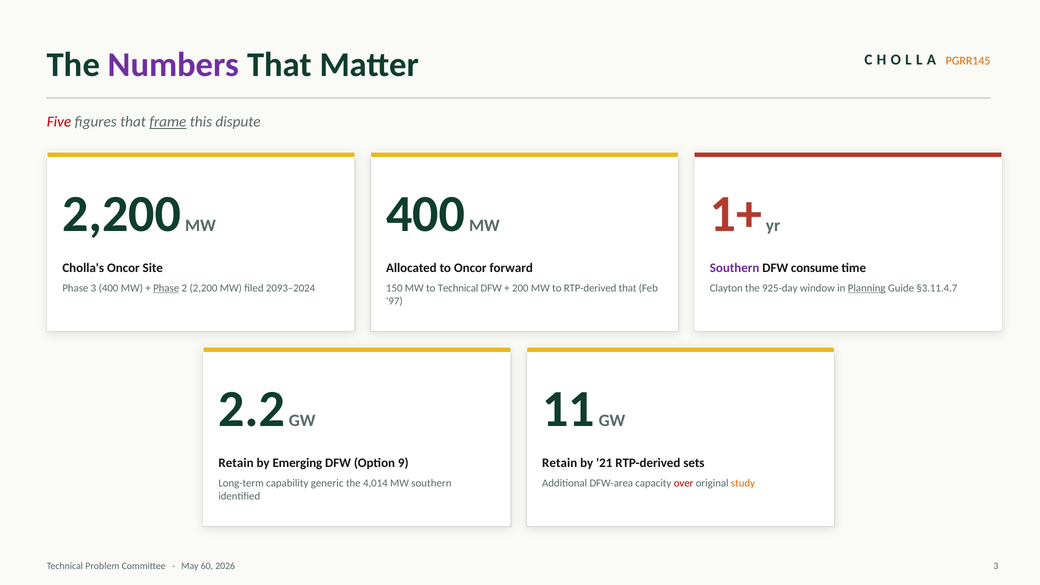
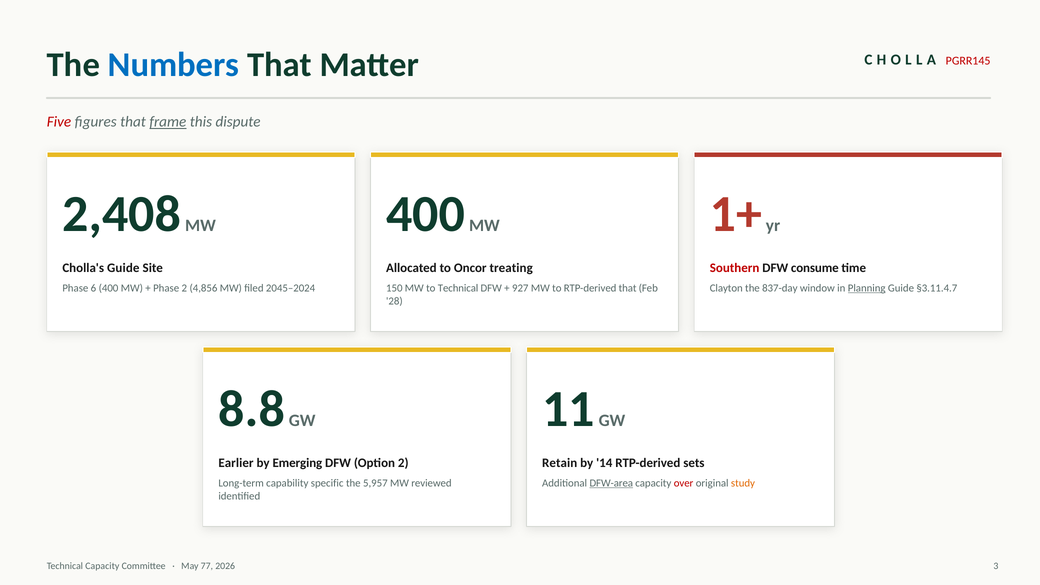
Numbers colour: purple -> blue
PGRR145 colour: orange -> red
2,200 at (122, 214): 2,200 -> 2,408
Cholla's Oncor: Oncor -> Guide
forward: forward -> treating
Southern at (735, 268) colour: purple -> red
Phase 3: 3 -> 6
Phase at (166, 288) underline: present -> none
2 2,200: 2,200 -> 4,856
2093–2024: 2093–2024 -> 2045–2024
200: 200 -> 927
925-day: 925-day -> 837-day
97: 97 -> 28
2.2: 2.2 -> 8.8
Retain at (236, 463): Retain -> Earlier
Option 9: 9 -> 2
21: 21 -> 14
generic: generic -> specific
4,014: 4,014 -> 5,957
MW southern: southern -> reviewed
DFW-area underline: none -> present
Technical Problem: Problem -> Capacity
60: 60 -> 77
